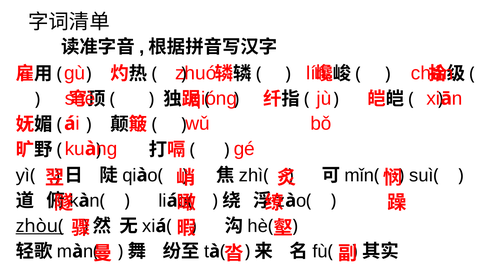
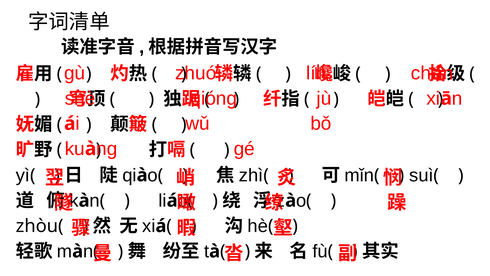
zhòu( underline: present -> none
